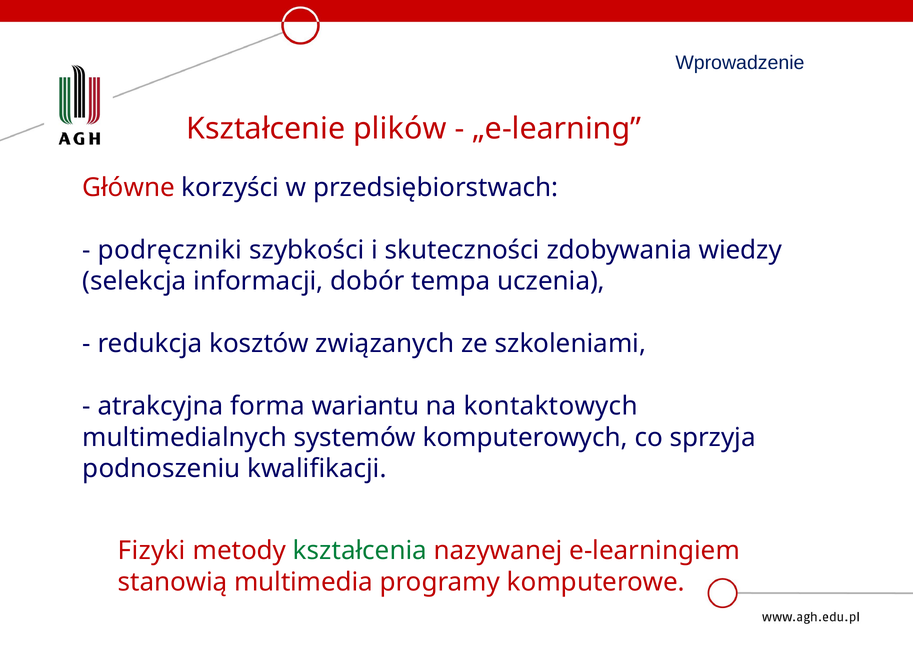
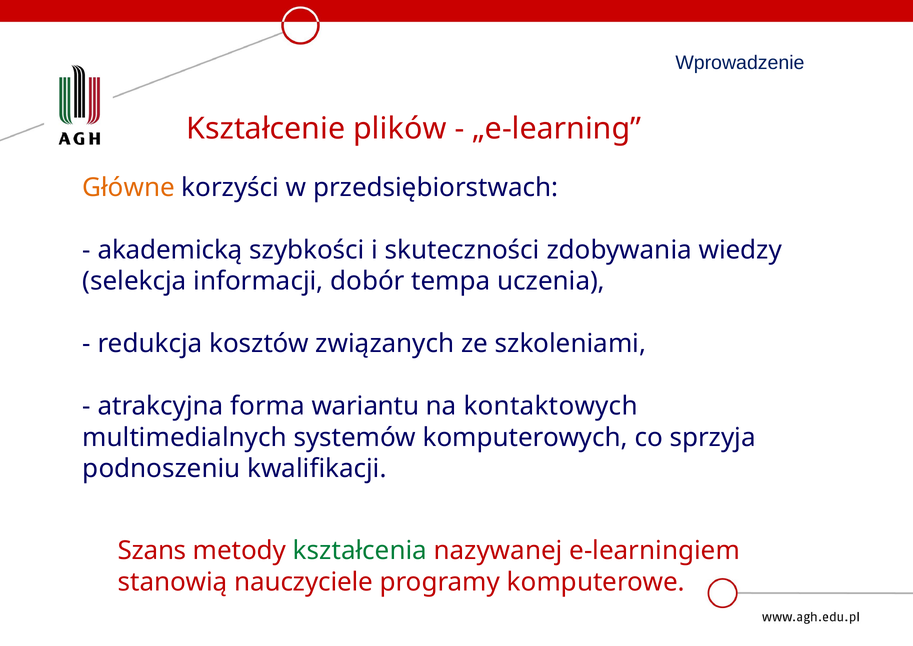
Główne colour: red -> orange
podręczniki: podręczniki -> akademicką
Fizyki: Fizyki -> Szans
multimedia: multimedia -> nauczyciele
